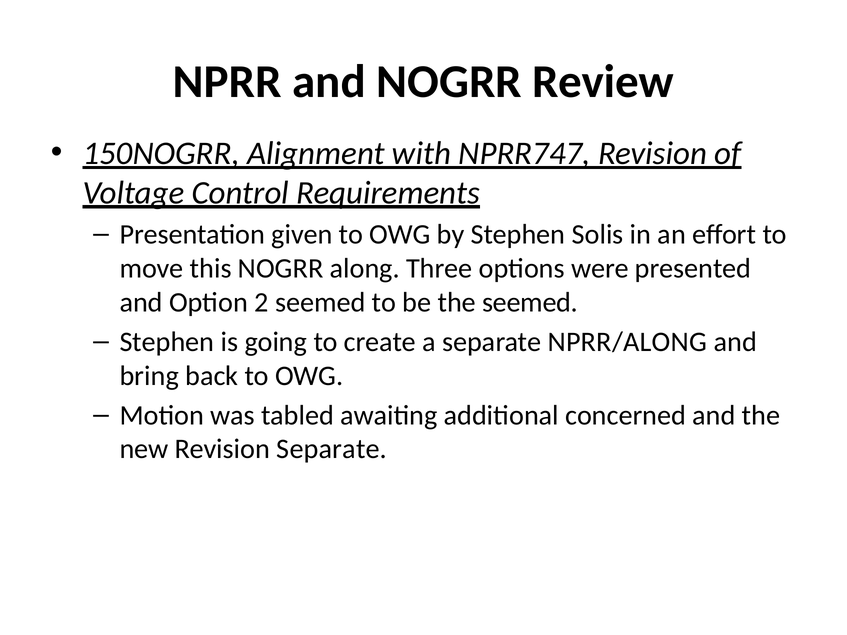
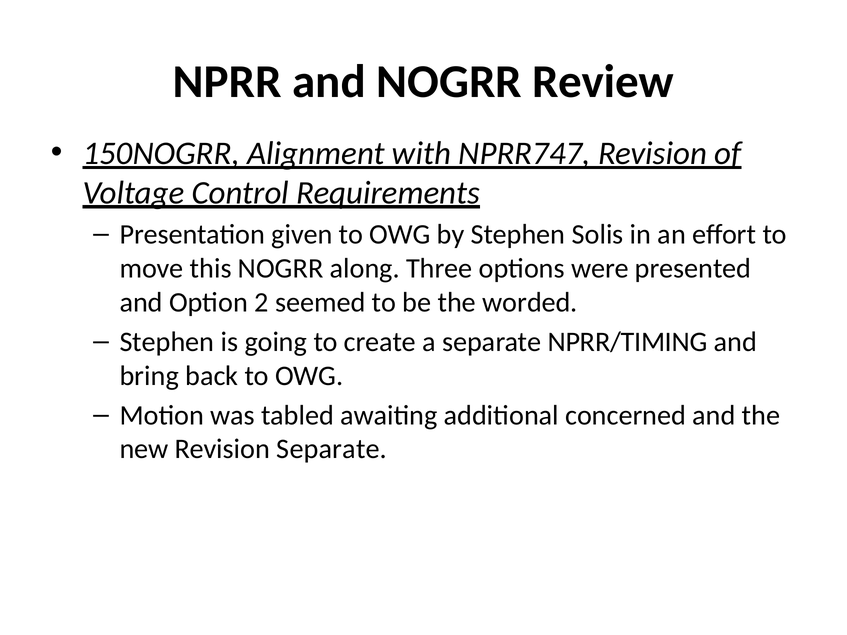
the seemed: seemed -> worded
NPRR/ALONG: NPRR/ALONG -> NPRR/TIMING
